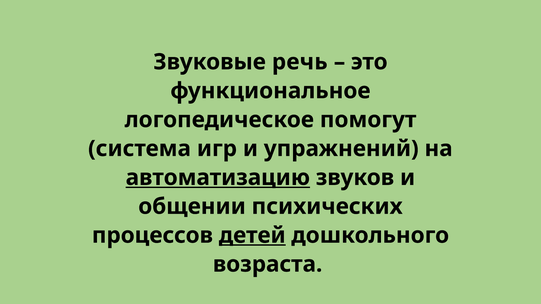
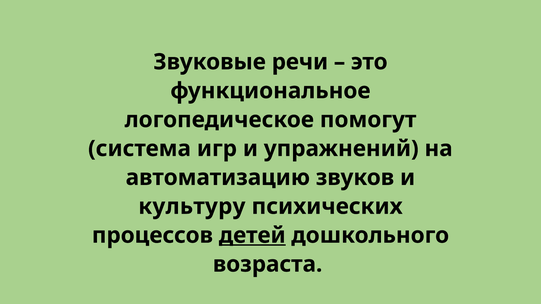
речь: речь -> речи
автоматизацию underline: present -> none
общении: общении -> культуру
